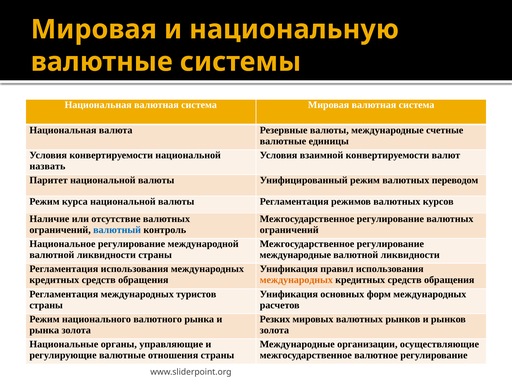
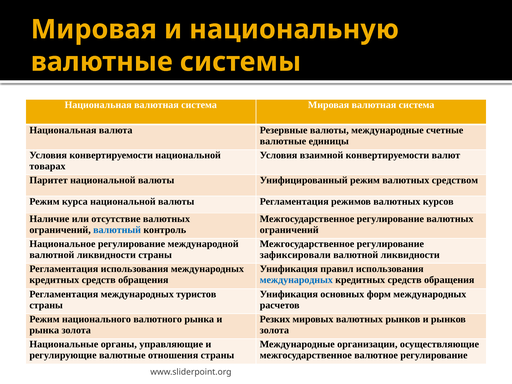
назвать: назвать -> товарах
переводом: переводом -> средством
международные at (295, 255): международные -> зафиксировали
международных at (296, 280) colour: orange -> blue
